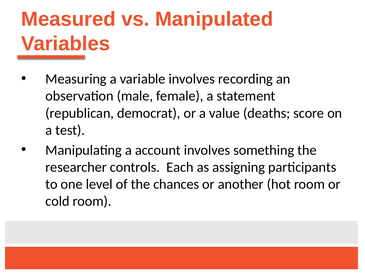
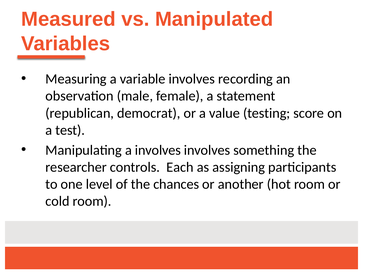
deaths: deaths -> testing
a account: account -> involves
